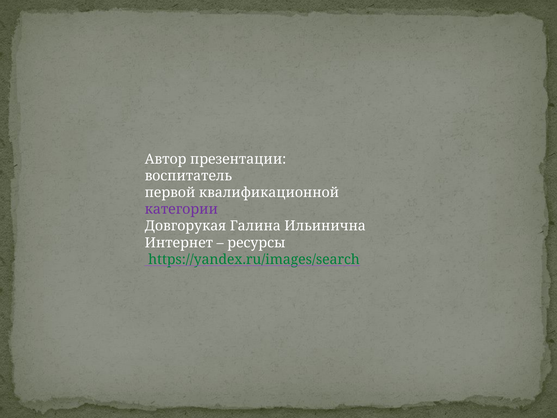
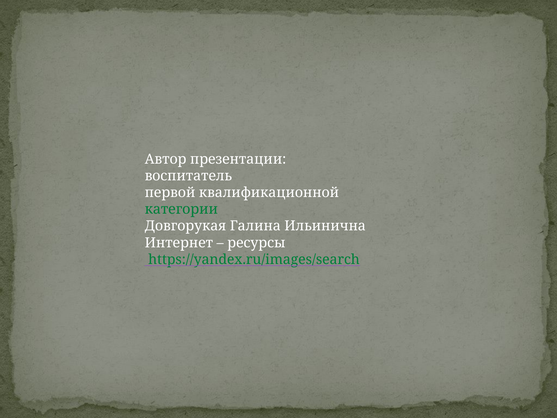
категории colour: purple -> green
